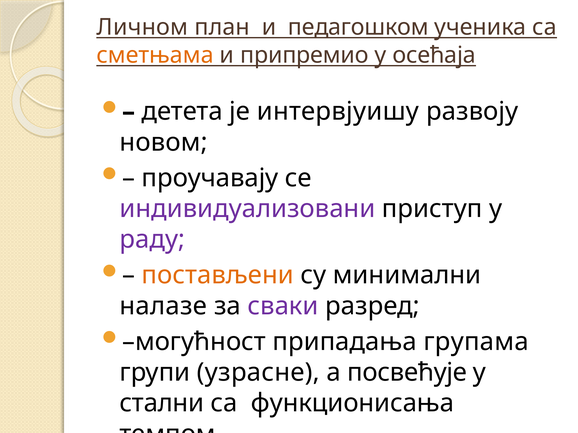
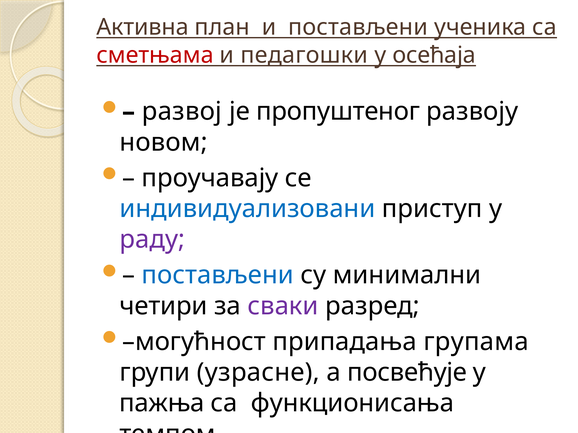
Личном: Личном -> Активна
и педагошком: педагошком -> постављени
сметњама colour: orange -> red
припремио: припремио -> педагошки
детета: детета -> развој
интервјуишу: интервјуишу -> пропуштеног
индивидуализовани colour: purple -> blue
постављени at (218, 275) colour: orange -> blue
налазе: налазе -> четири
стални: стални -> пажња
